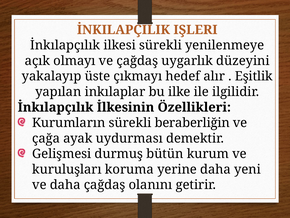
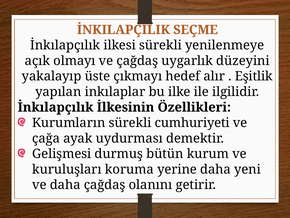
IŞLERI: IŞLERI -> SEÇME
beraberliğin: beraberliğin -> cumhuriyeti
